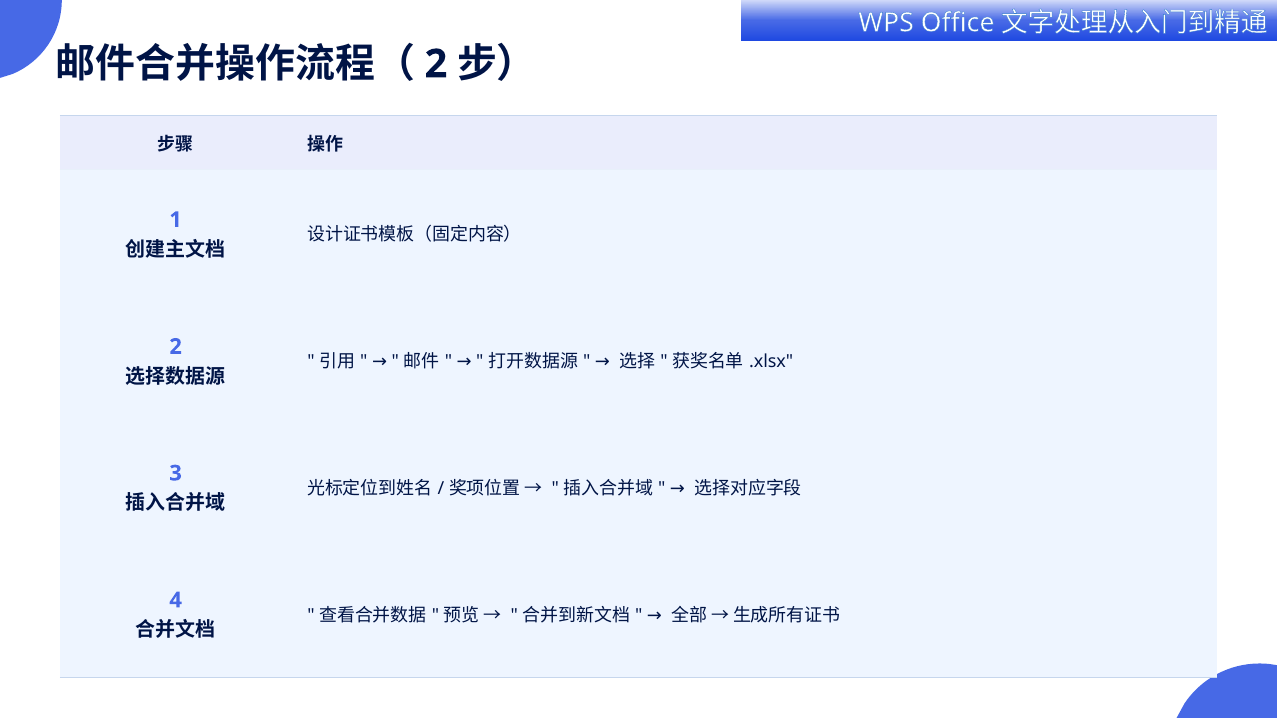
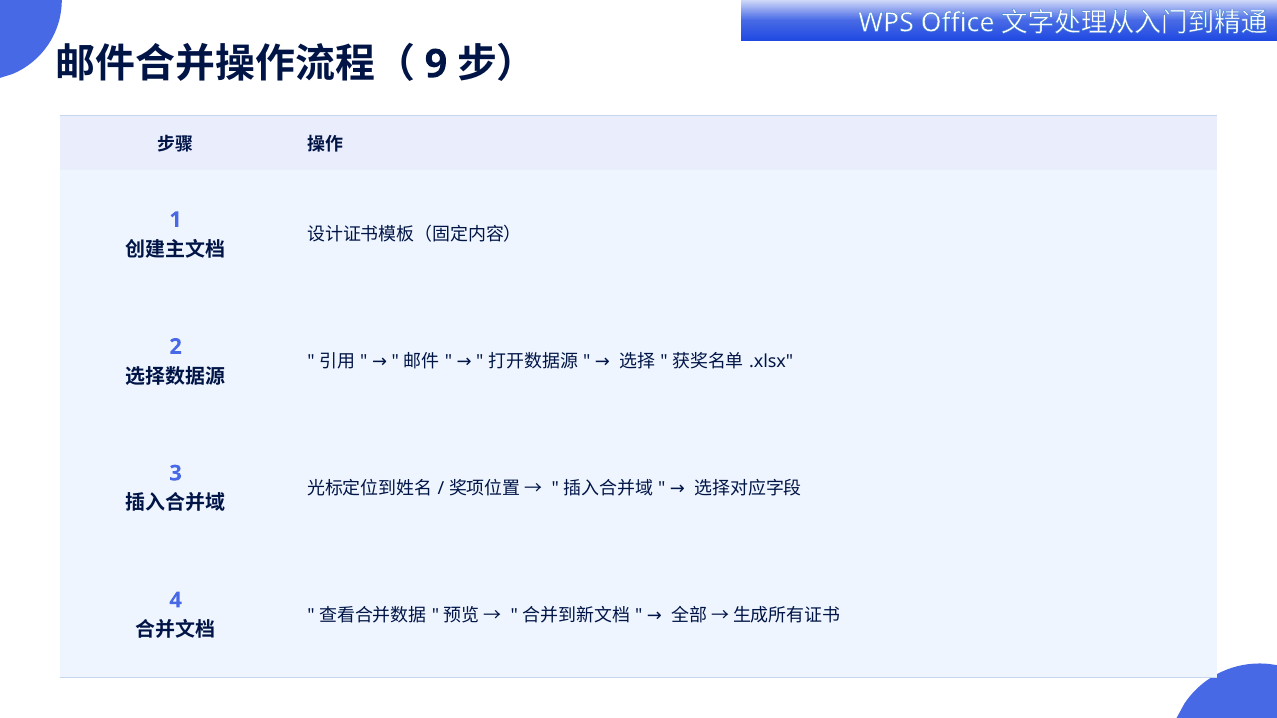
2 at (436, 64): 2 -> 9
